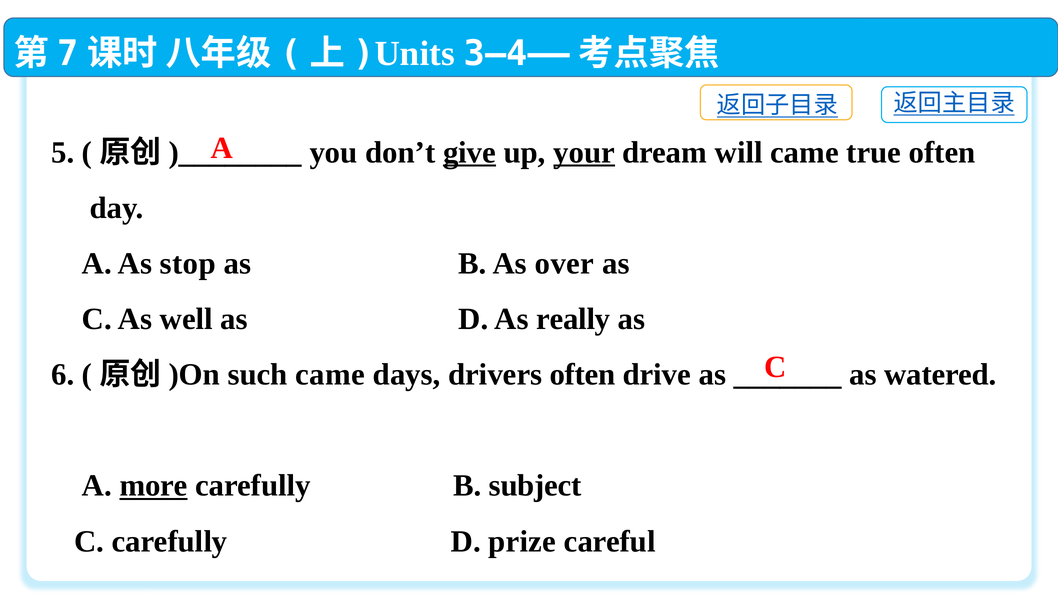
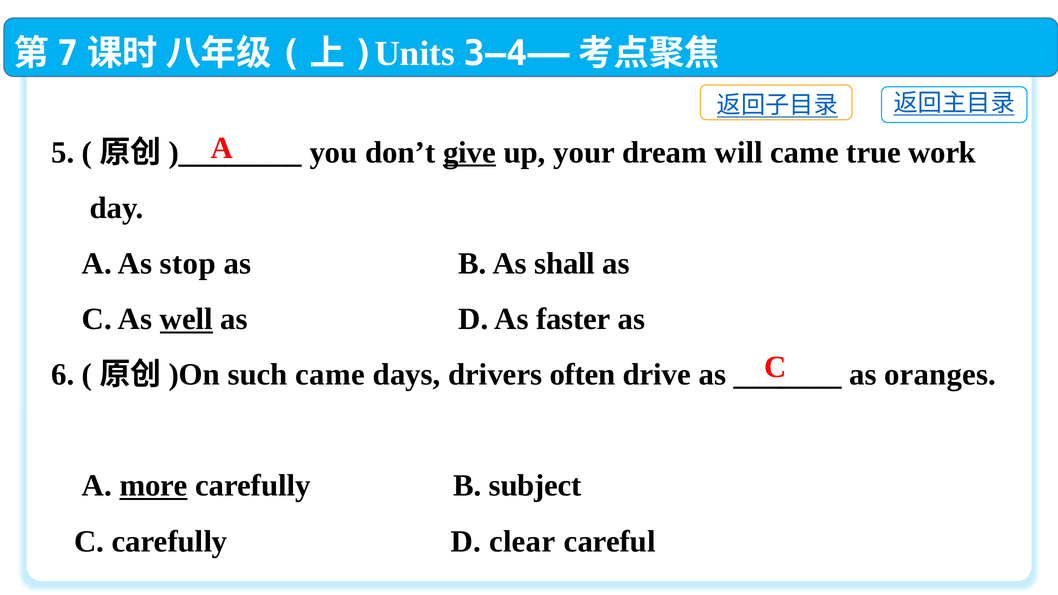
your underline: present -> none
true often: often -> work
over: over -> shall
well underline: none -> present
really: really -> faster
watered: watered -> oranges
prize: prize -> clear
